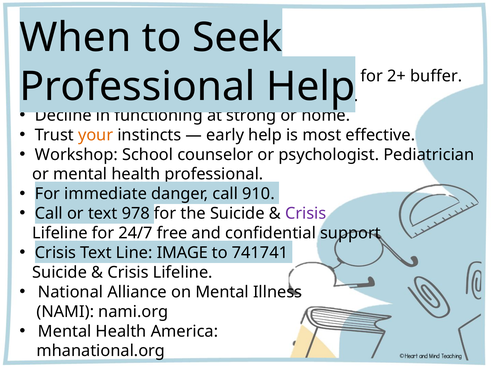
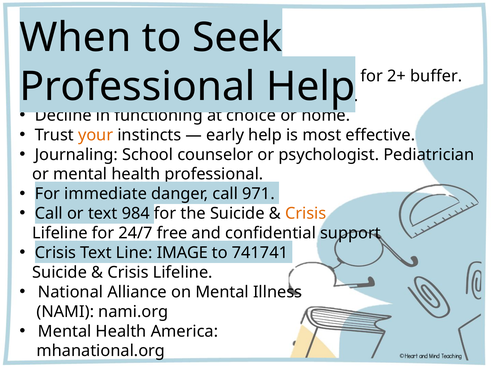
strong: strong -> choice
Workshop: Workshop -> Journaling
910: 910 -> 971
978: 978 -> 984
Crisis at (306, 214) colour: purple -> orange
